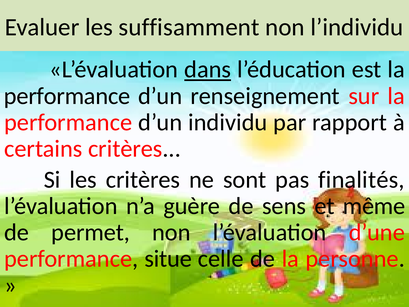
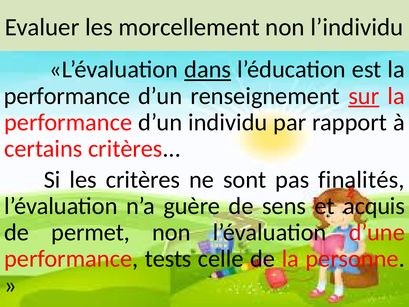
suffisamment: suffisamment -> morcellement
sur underline: none -> present
même: même -> acquis
situe: situe -> tests
